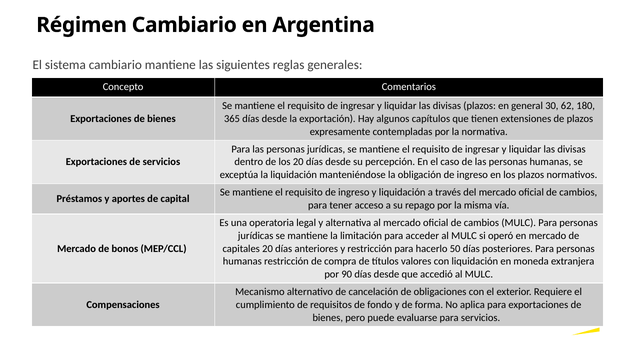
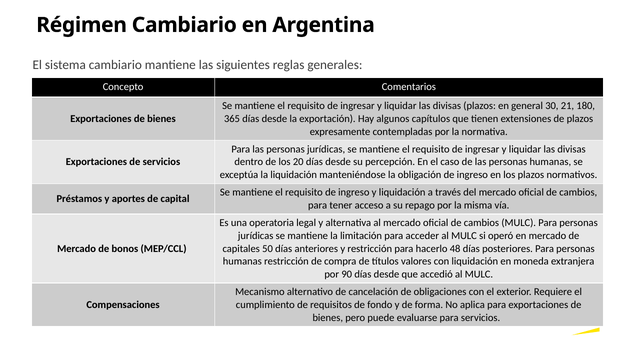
62: 62 -> 21
capitales 20: 20 -> 50
50: 50 -> 48
